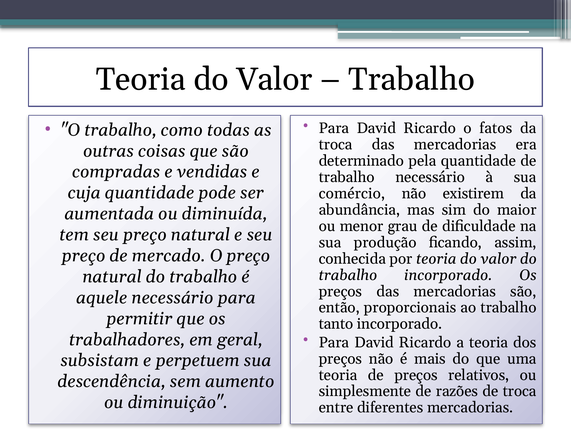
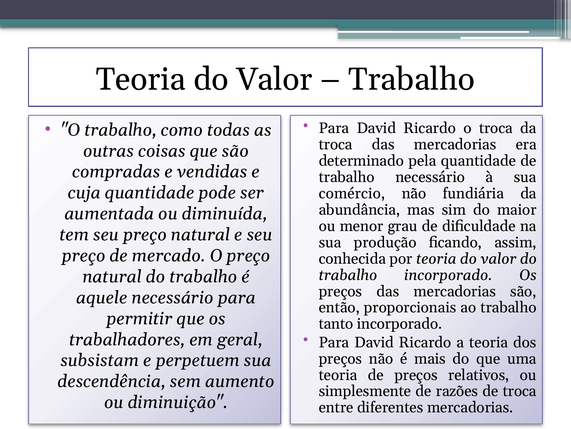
o fatos: fatos -> troca
existirem: existirem -> fundiária
